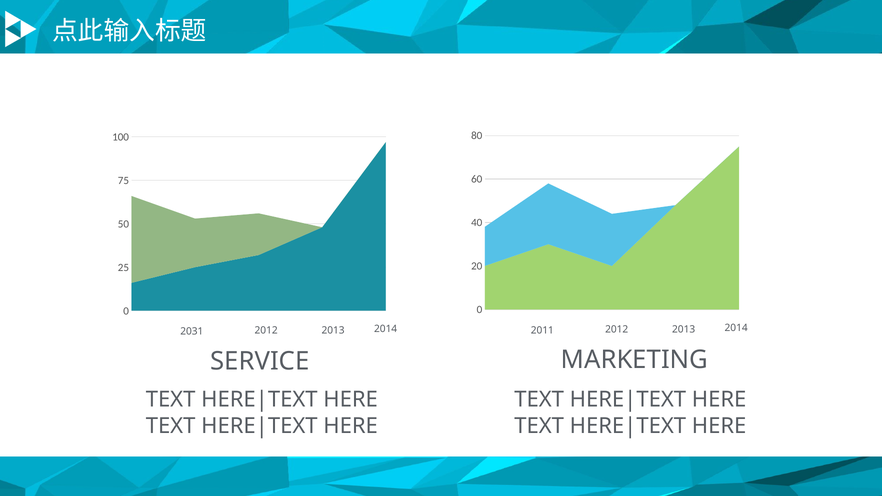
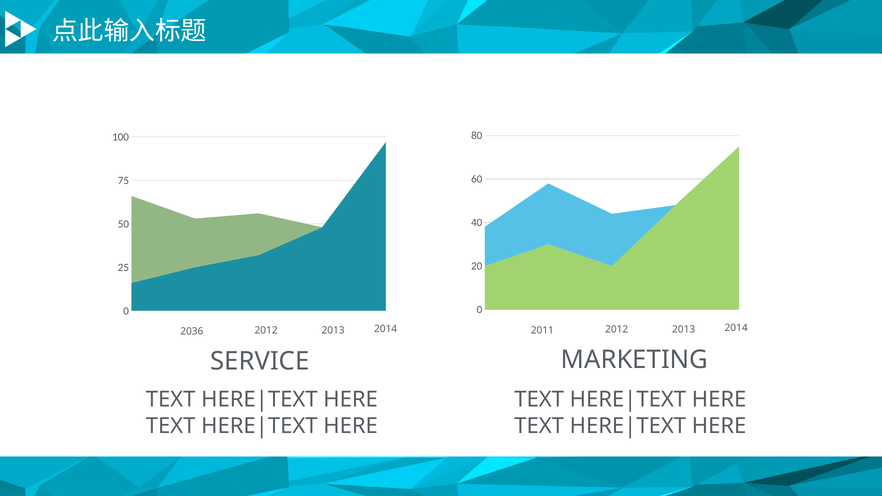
2031: 2031 -> 2036
